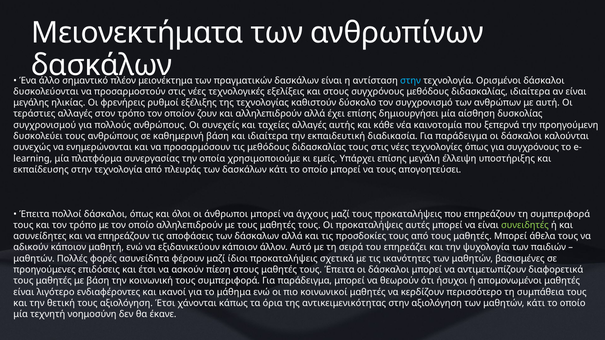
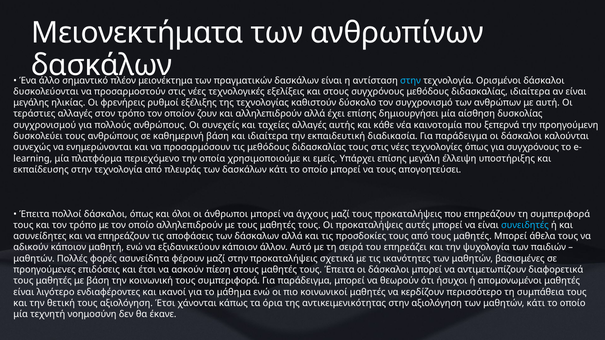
συνεργασίας: συνεργασίας -> περιεχόμενο
συνειδητές colour: light green -> light blue
μαζί ίδιοι: ίδιοι -> στην
